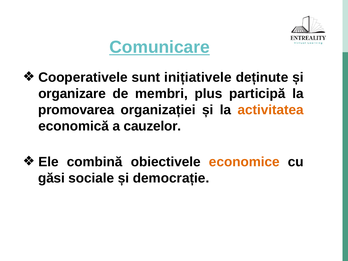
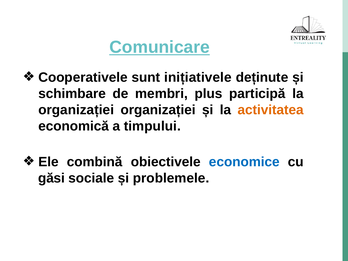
organizare: organizare -> schimbare
promovarea at (76, 110): promovarea -> organizației
cauzelor: cauzelor -> timpului
economice colour: orange -> blue
democrație: democrație -> problemele
